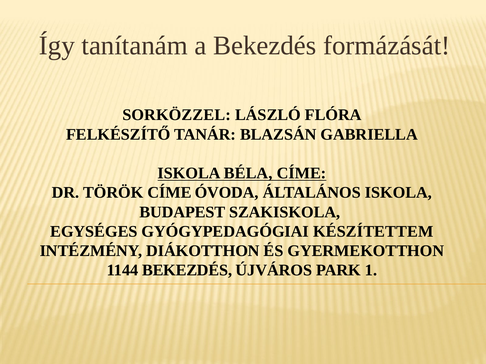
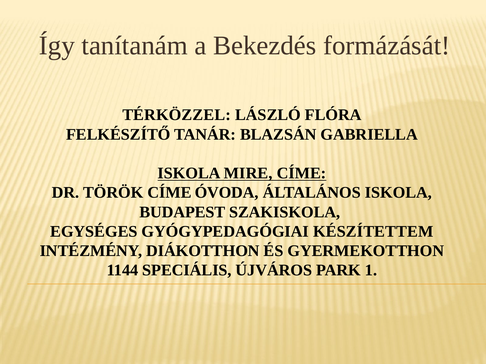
SORKÖZZEL: SORKÖZZEL -> TÉRKÖZZEL
BÉLA: BÉLA -> MIRE
1144 BEKEZDÉS: BEKEZDÉS -> SPECIÁLIS
